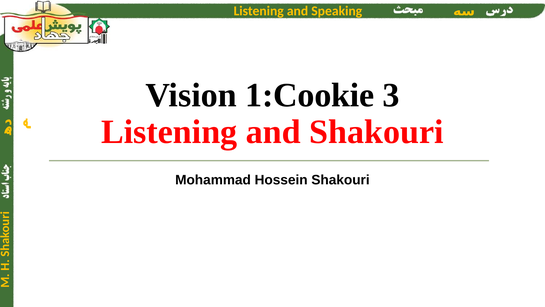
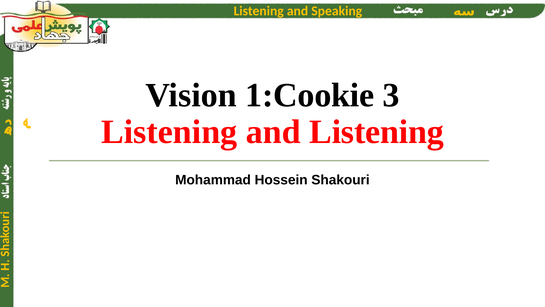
and Shakouri: Shakouri -> Listening
